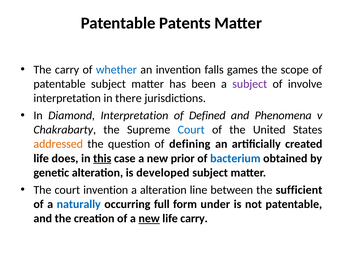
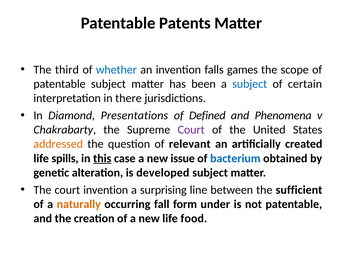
The carry: carry -> third
subject at (250, 84) colour: purple -> blue
involve: involve -> certain
Diamond Interpretation: Interpretation -> Presentations
Court at (191, 130) colour: blue -> purple
defining: defining -> relevant
does: does -> spills
prior: prior -> issue
a alteration: alteration -> surprising
naturally colour: blue -> orange
full: full -> fall
new at (149, 219) underline: present -> none
life carry: carry -> food
